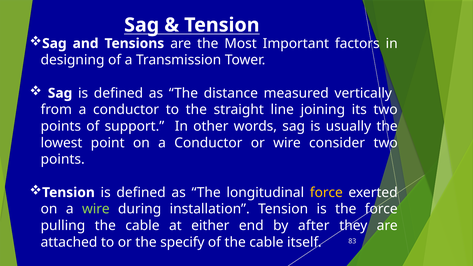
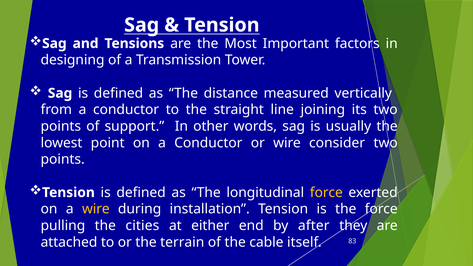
wire at (96, 209) colour: light green -> yellow
pulling the cable: cable -> cities
specify: specify -> terrain
